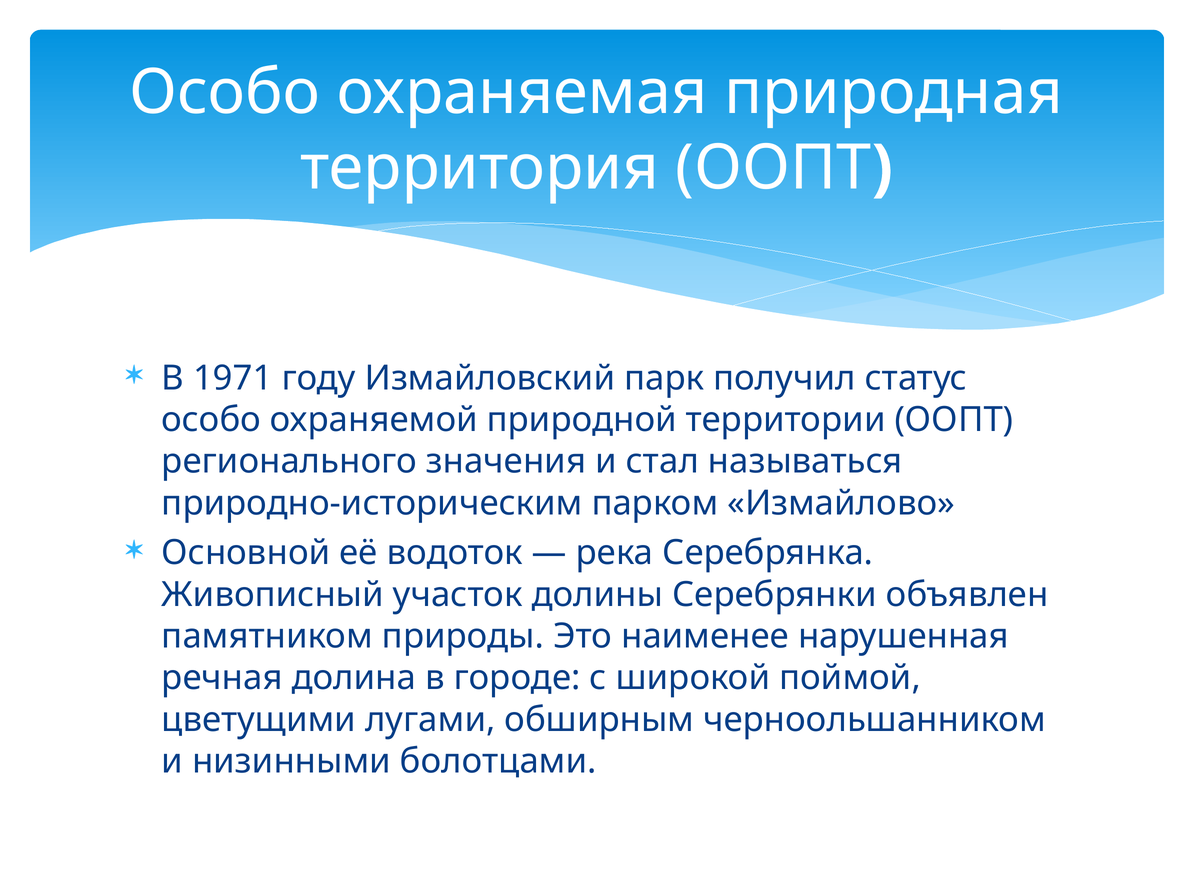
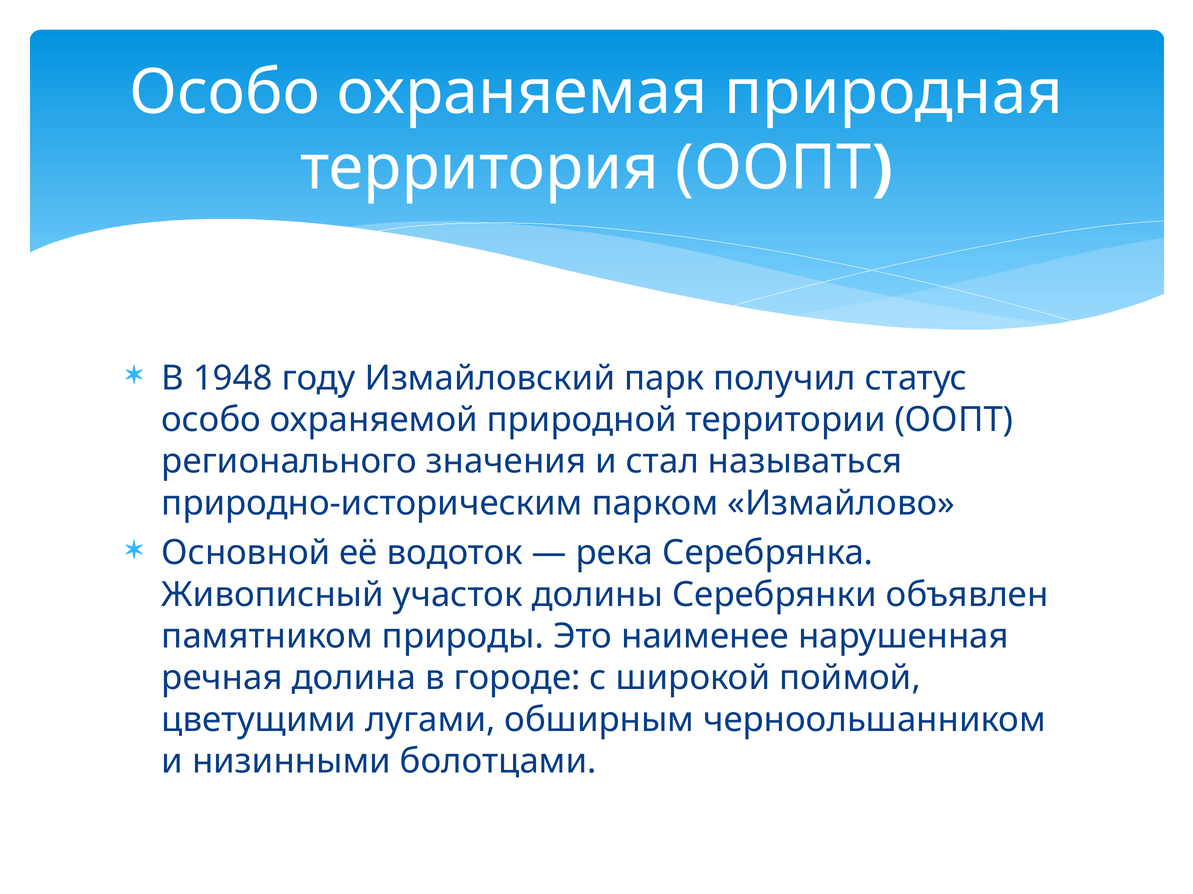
1971: 1971 -> 1948
